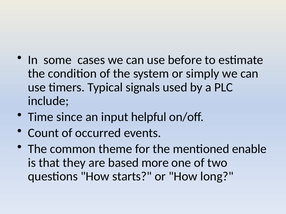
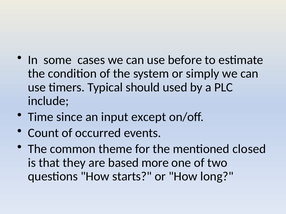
signals: signals -> should
helpful: helpful -> except
enable: enable -> closed
